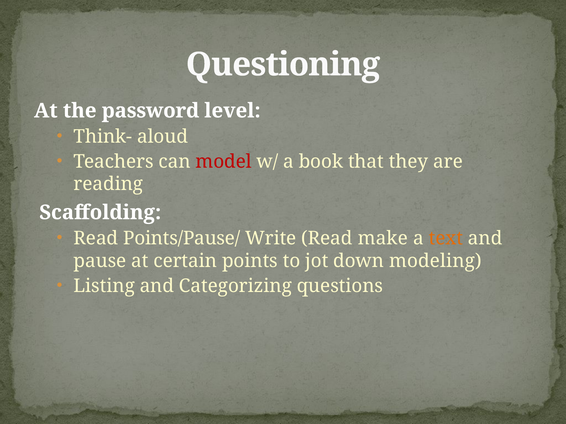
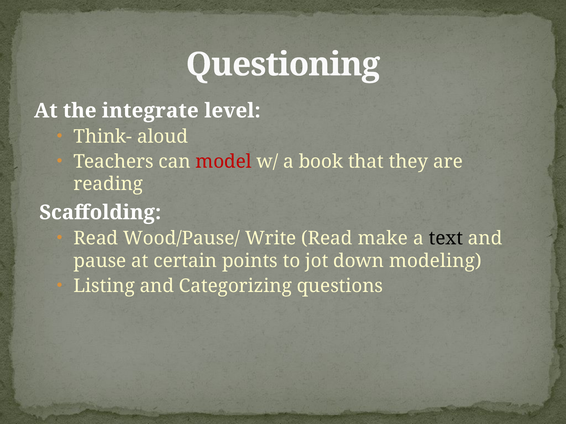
password: password -> integrate
Points/Pause/: Points/Pause/ -> Wood/Pause/
text colour: orange -> black
